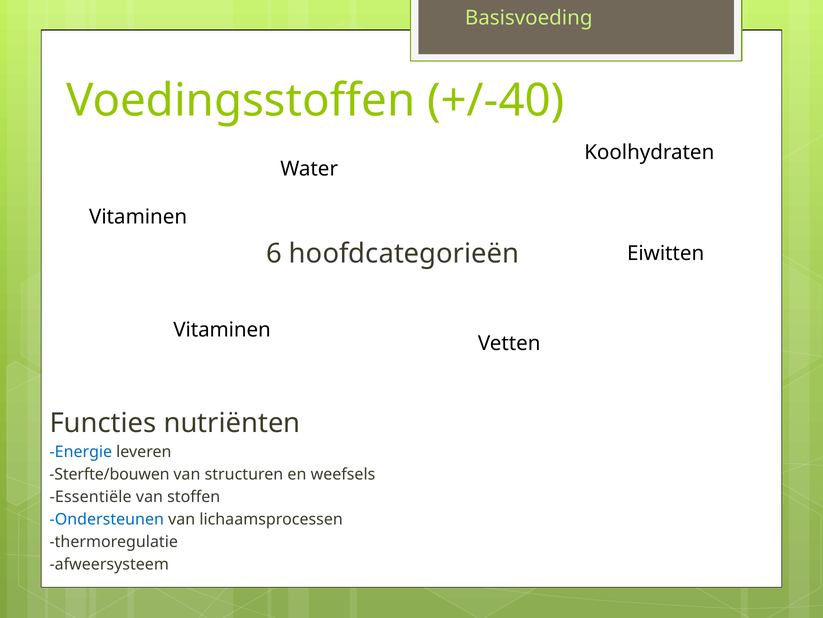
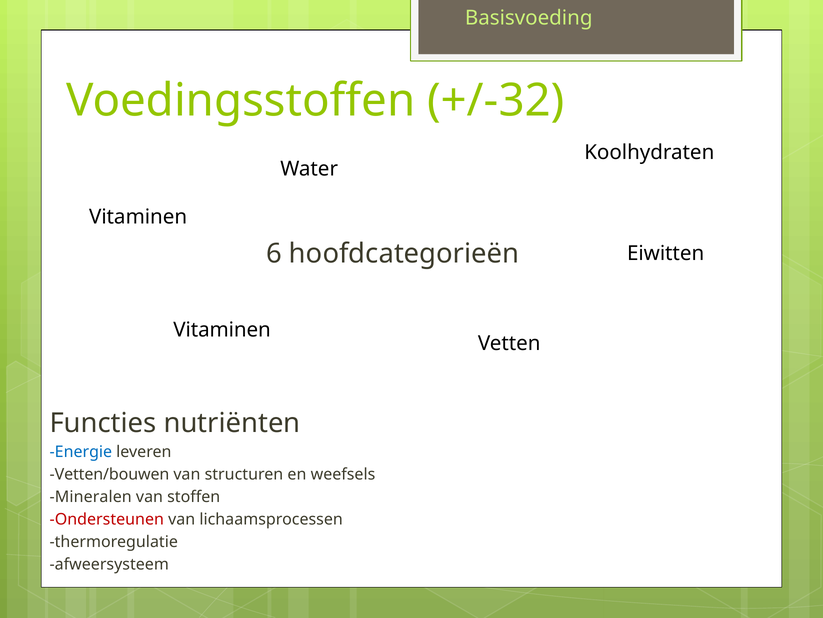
+/-40: +/-40 -> +/-32
Sterfte/bouwen: Sterfte/bouwen -> Vetten/bouwen
Essentiële: Essentiële -> Mineralen
Ondersteunen colour: blue -> red
